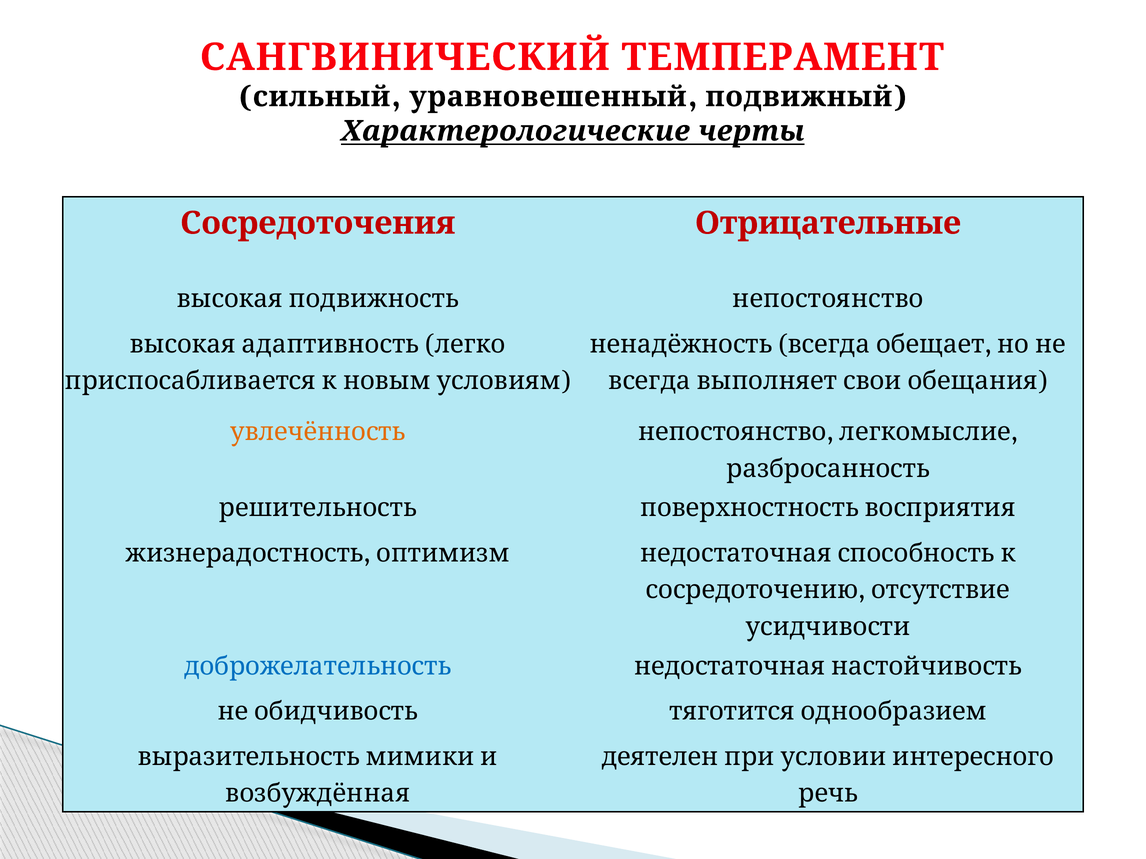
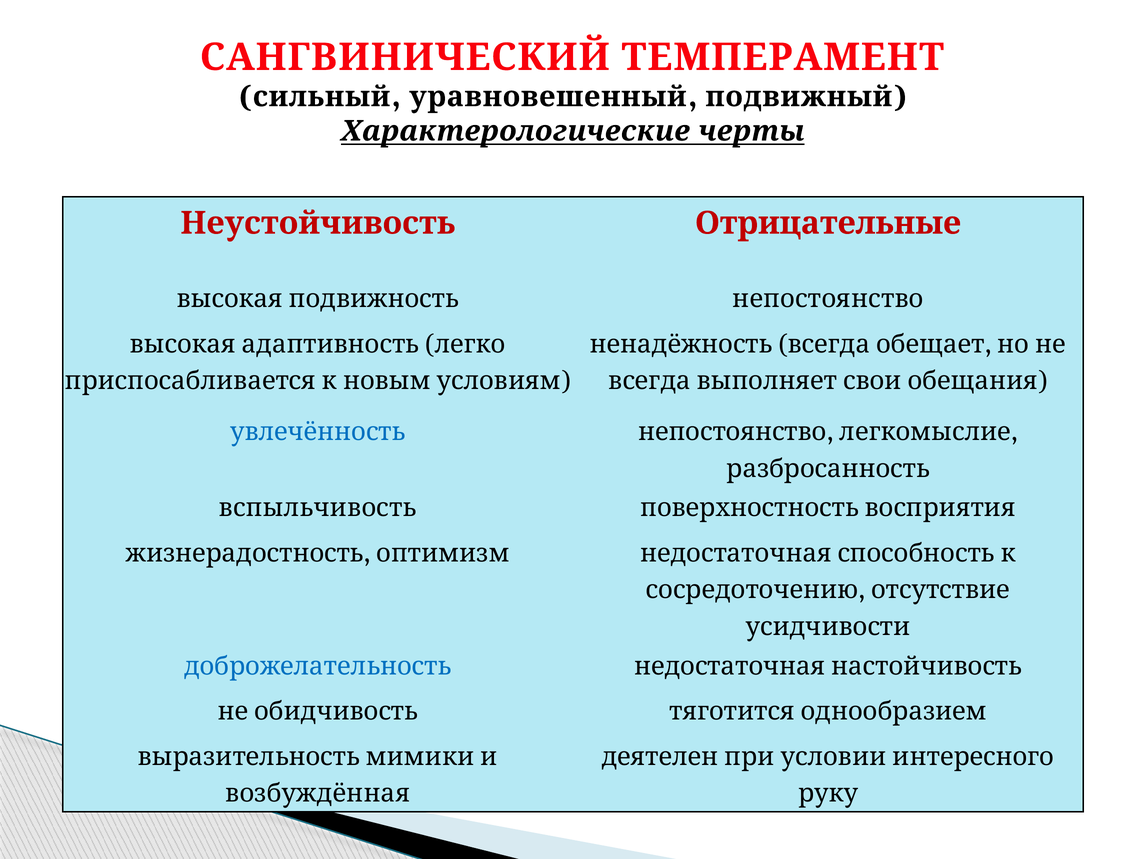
Сосредоточения: Сосредоточения -> Неустойчивость
увлечённость colour: orange -> blue
решительность: решительность -> вспыльчивость
речь: речь -> руку
